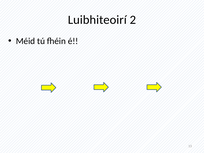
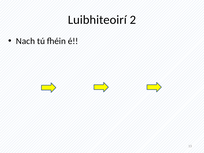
Méid: Méid -> Nach
